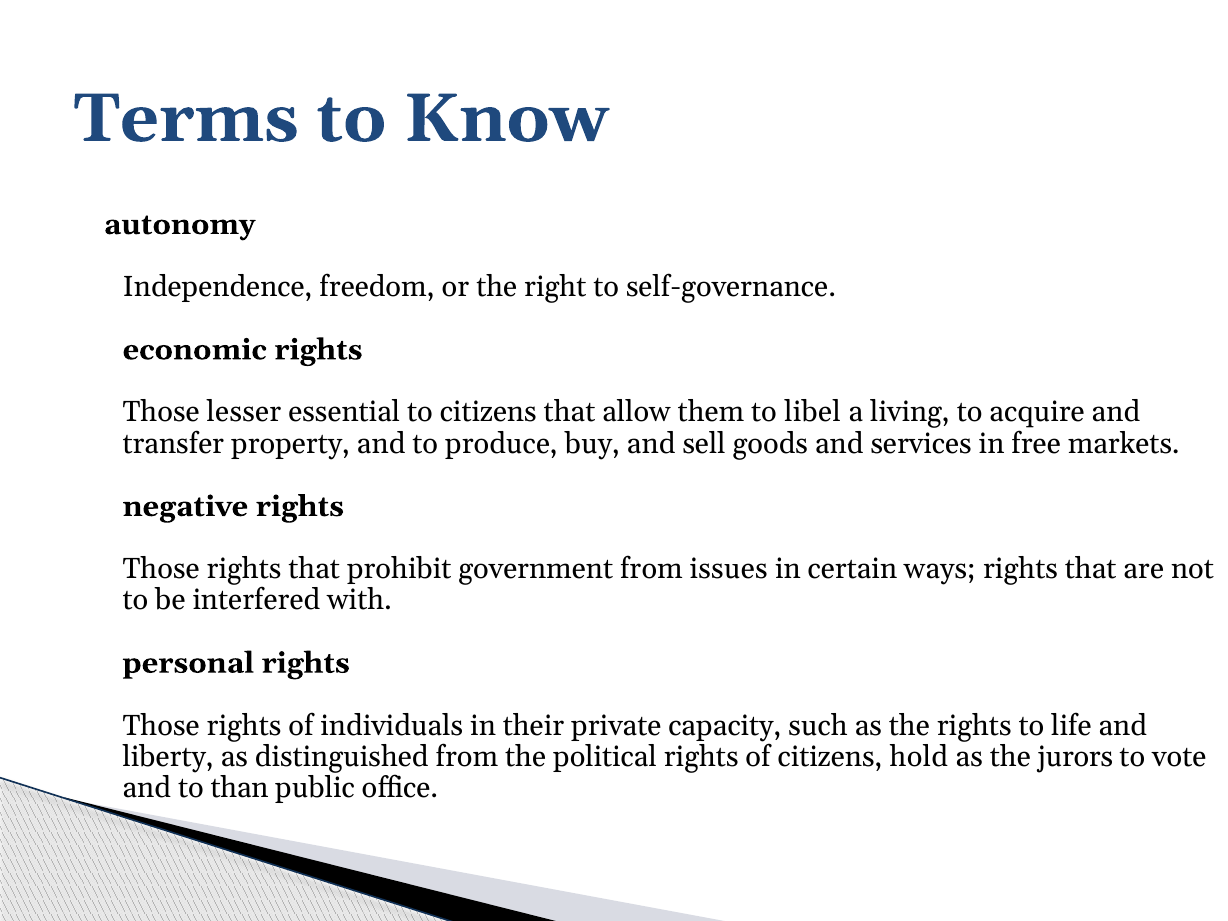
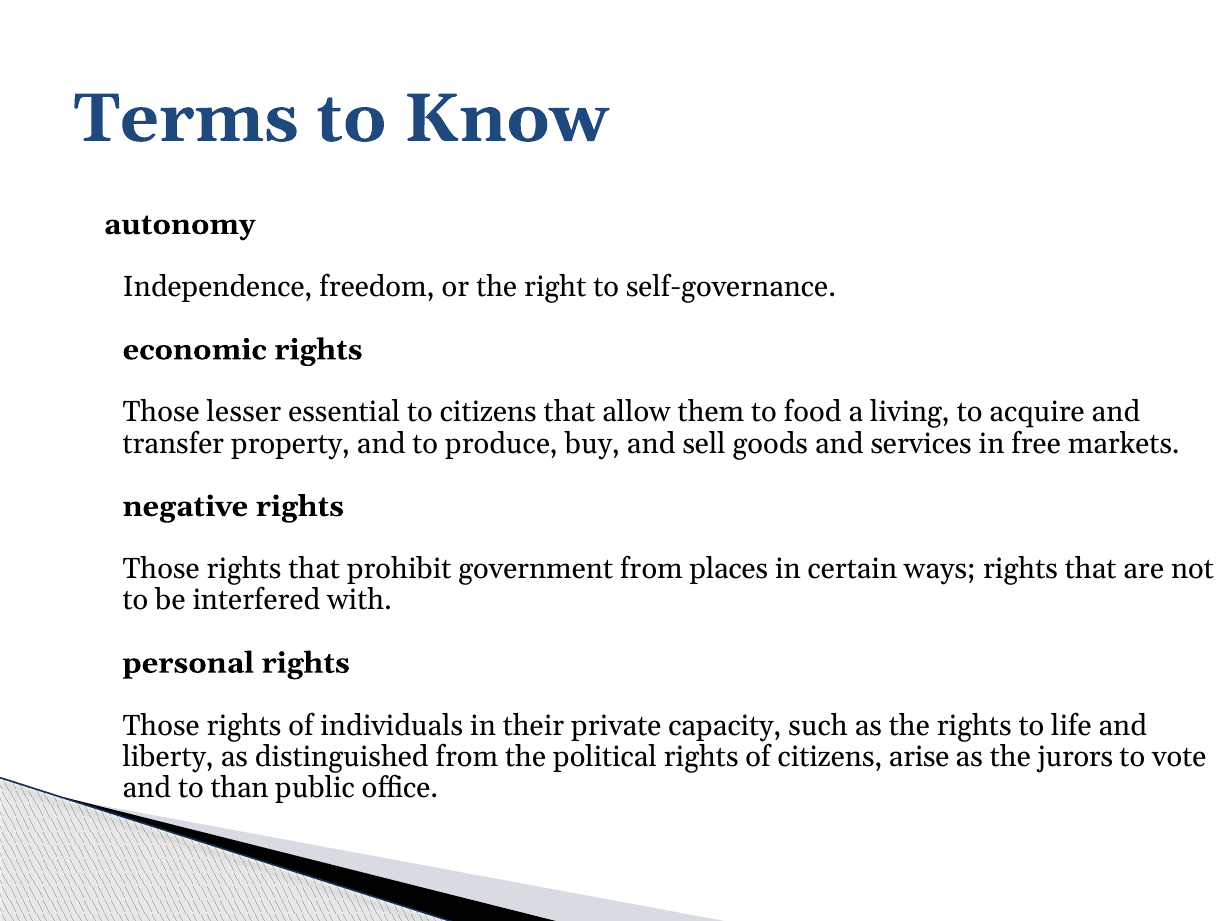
libel: libel -> food
issues: issues -> places
hold: hold -> arise
